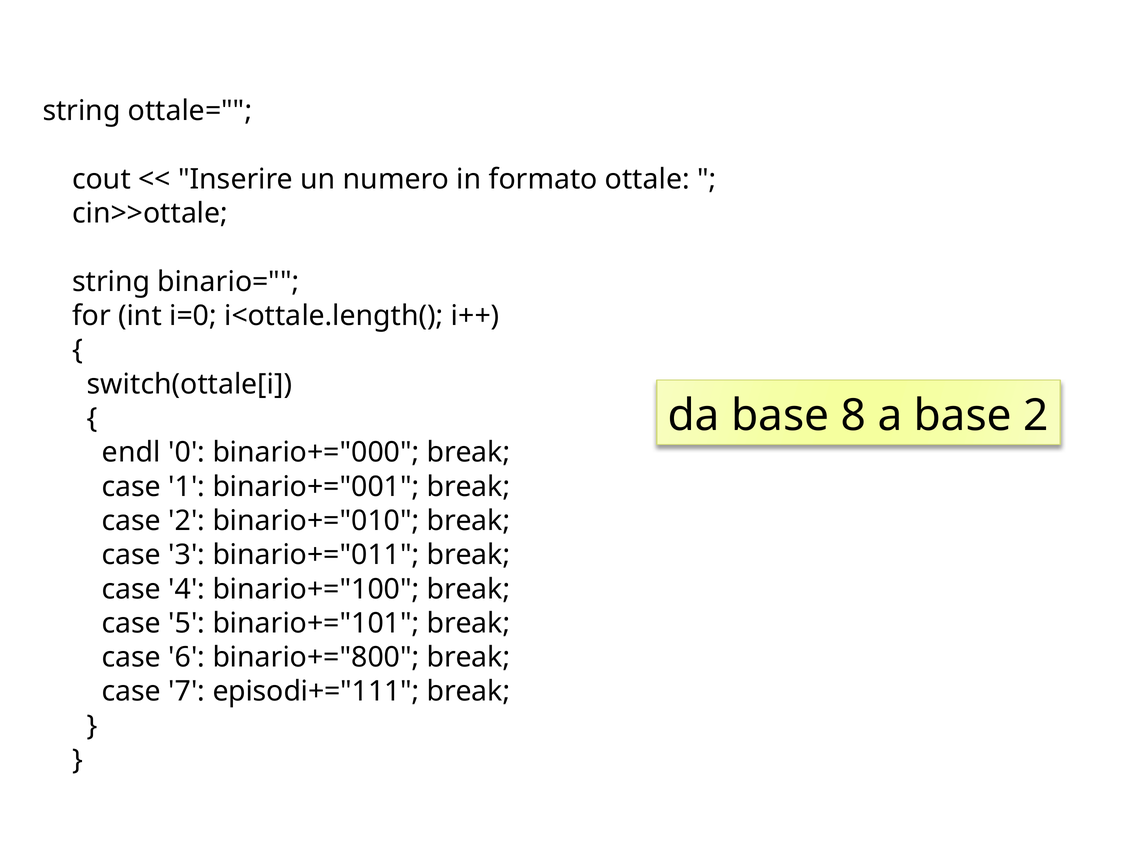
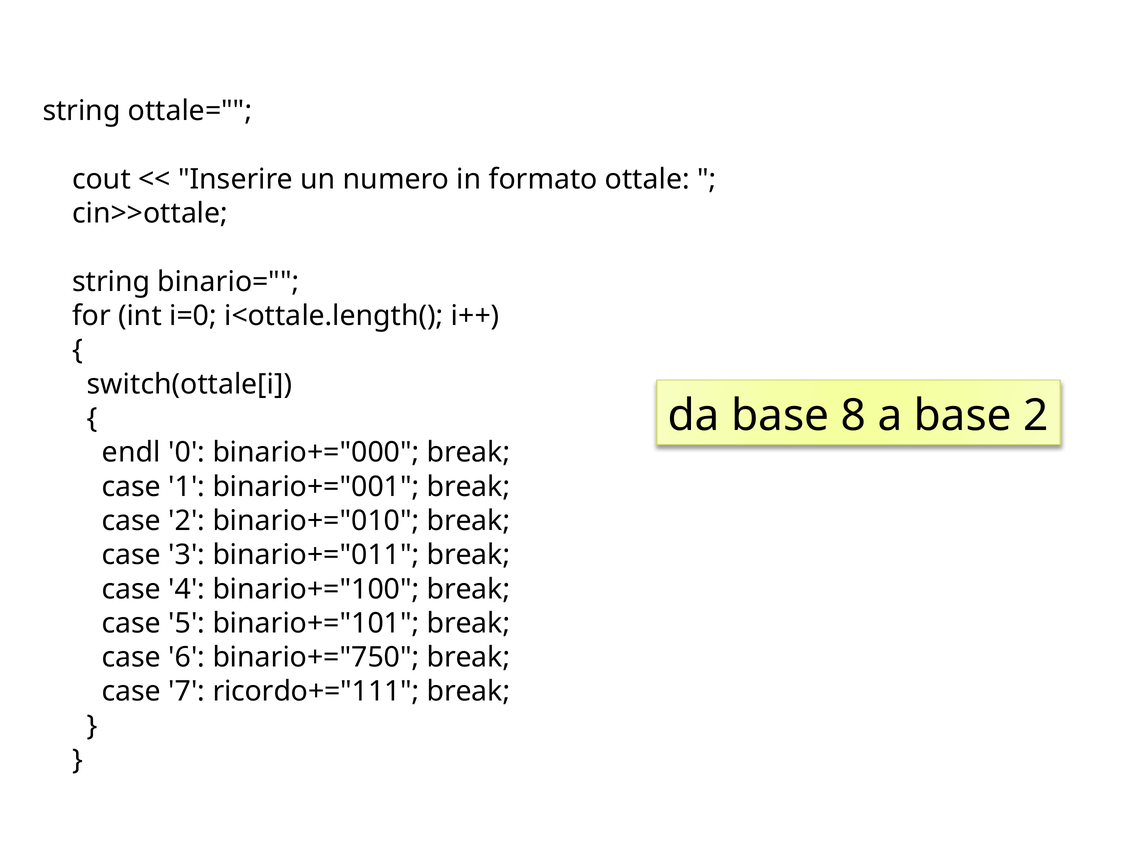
binario+="800: binario+="800 -> binario+="750
episodi+="111: episodi+="111 -> ricordo+="111
